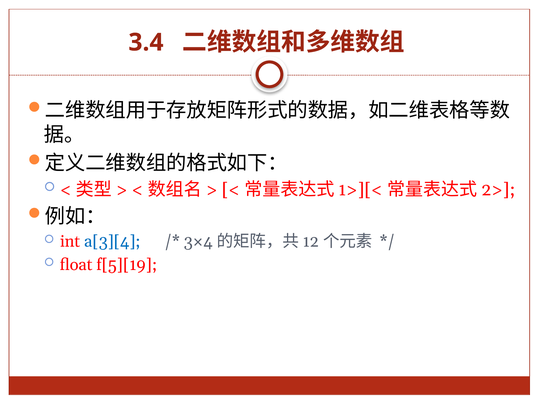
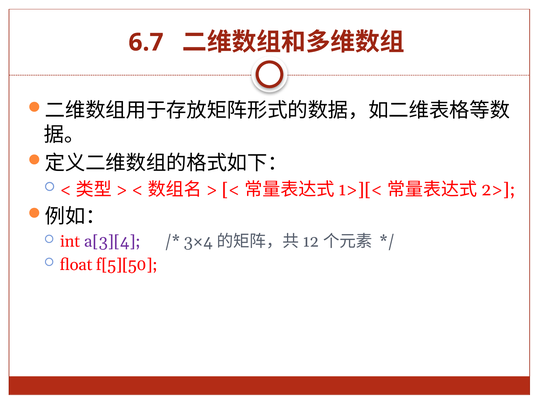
3.4: 3.4 -> 6.7
a[3][4 colour: blue -> purple
f[5][19: f[5][19 -> f[5][50
